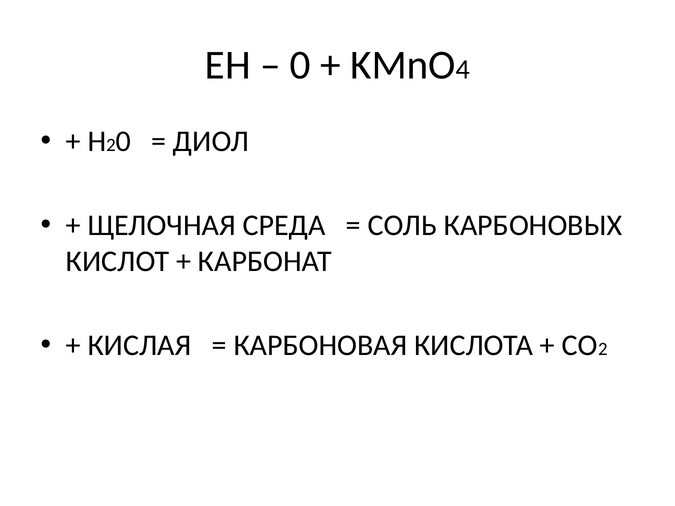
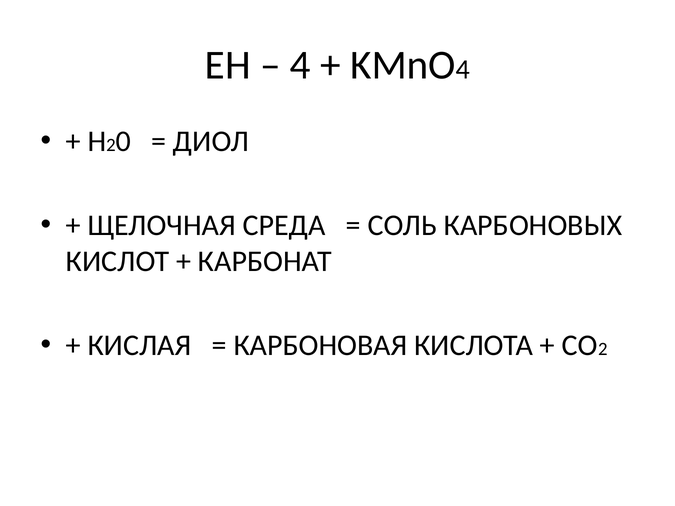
0 at (300, 65): 0 -> 4
